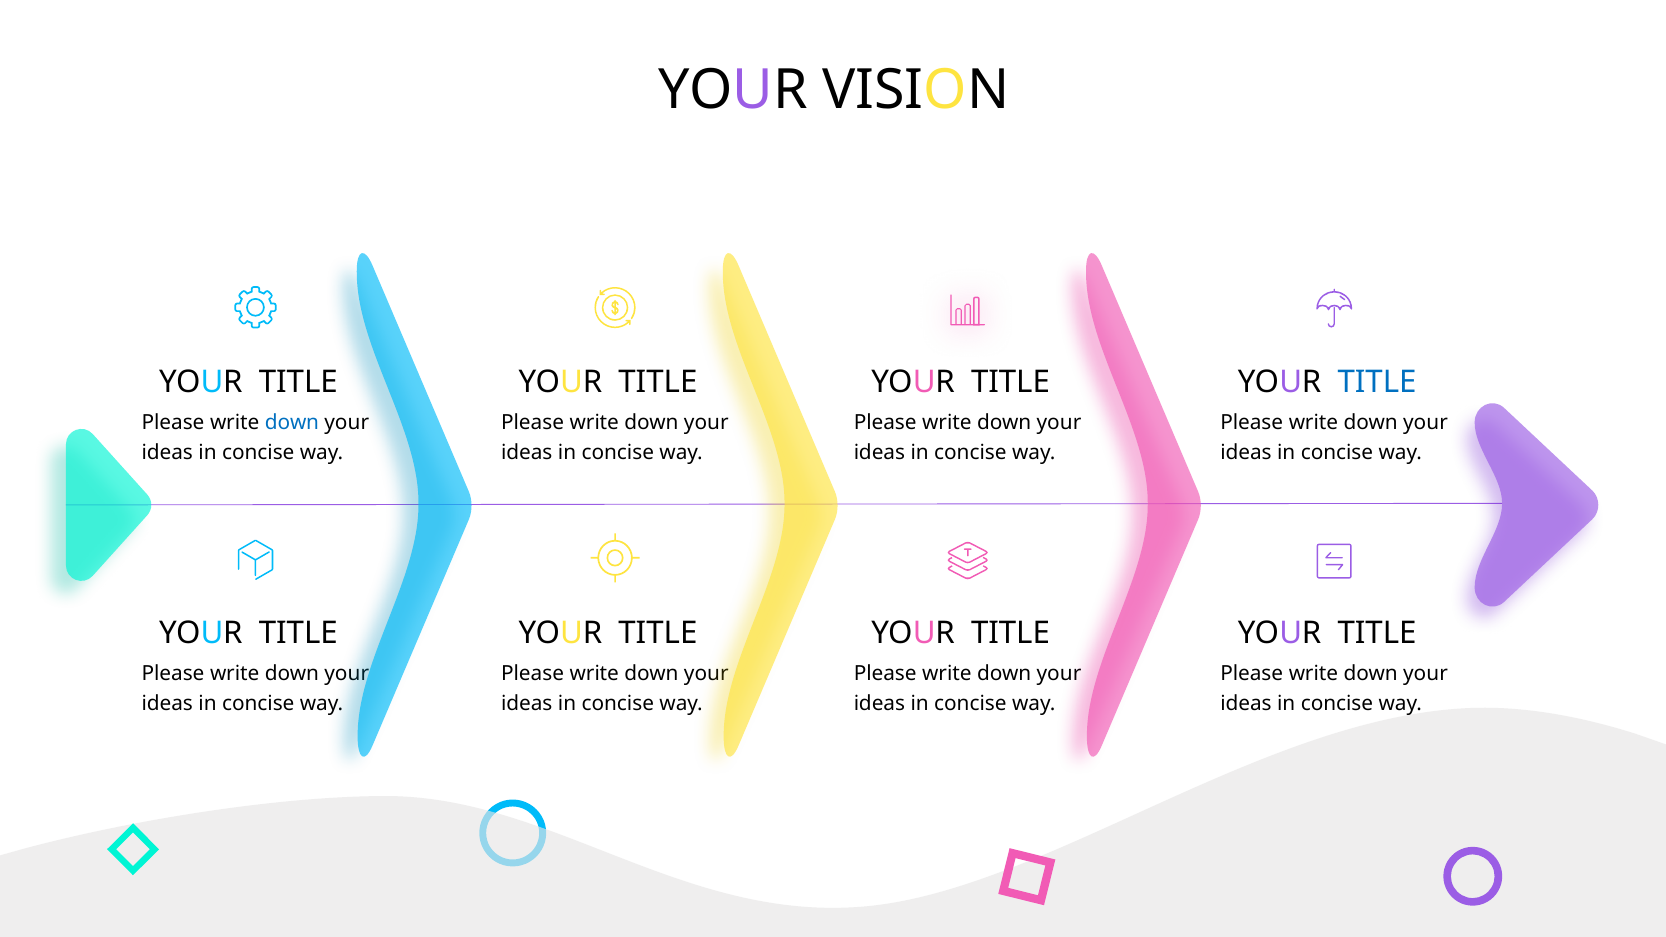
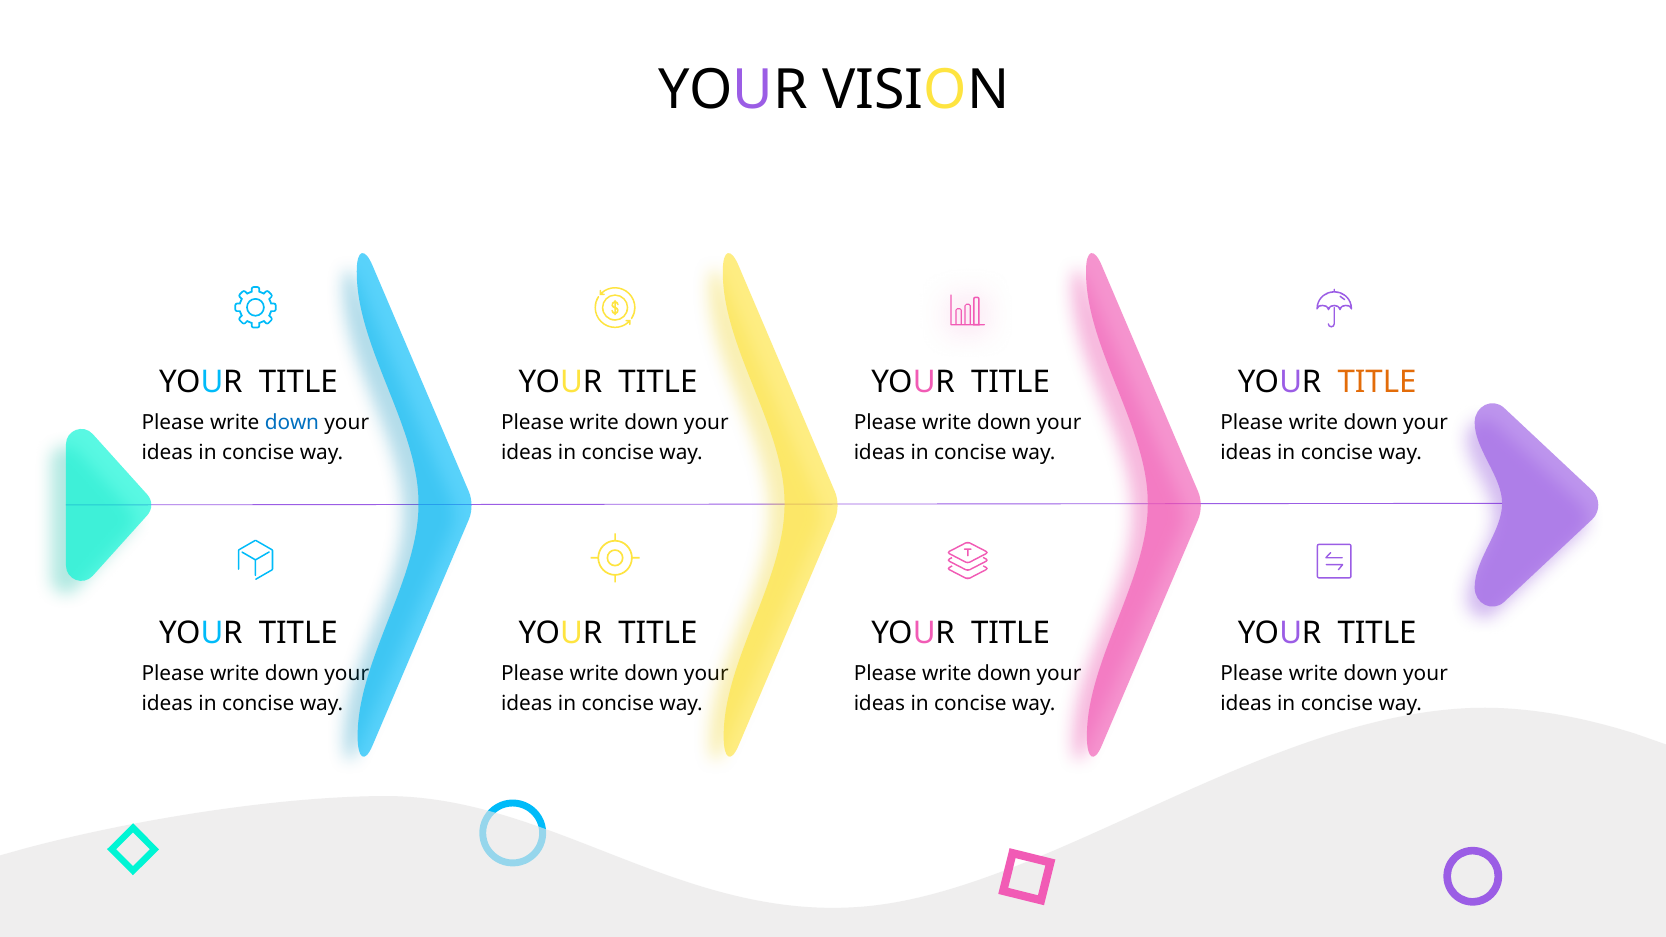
TITLE at (1377, 382) colour: blue -> orange
